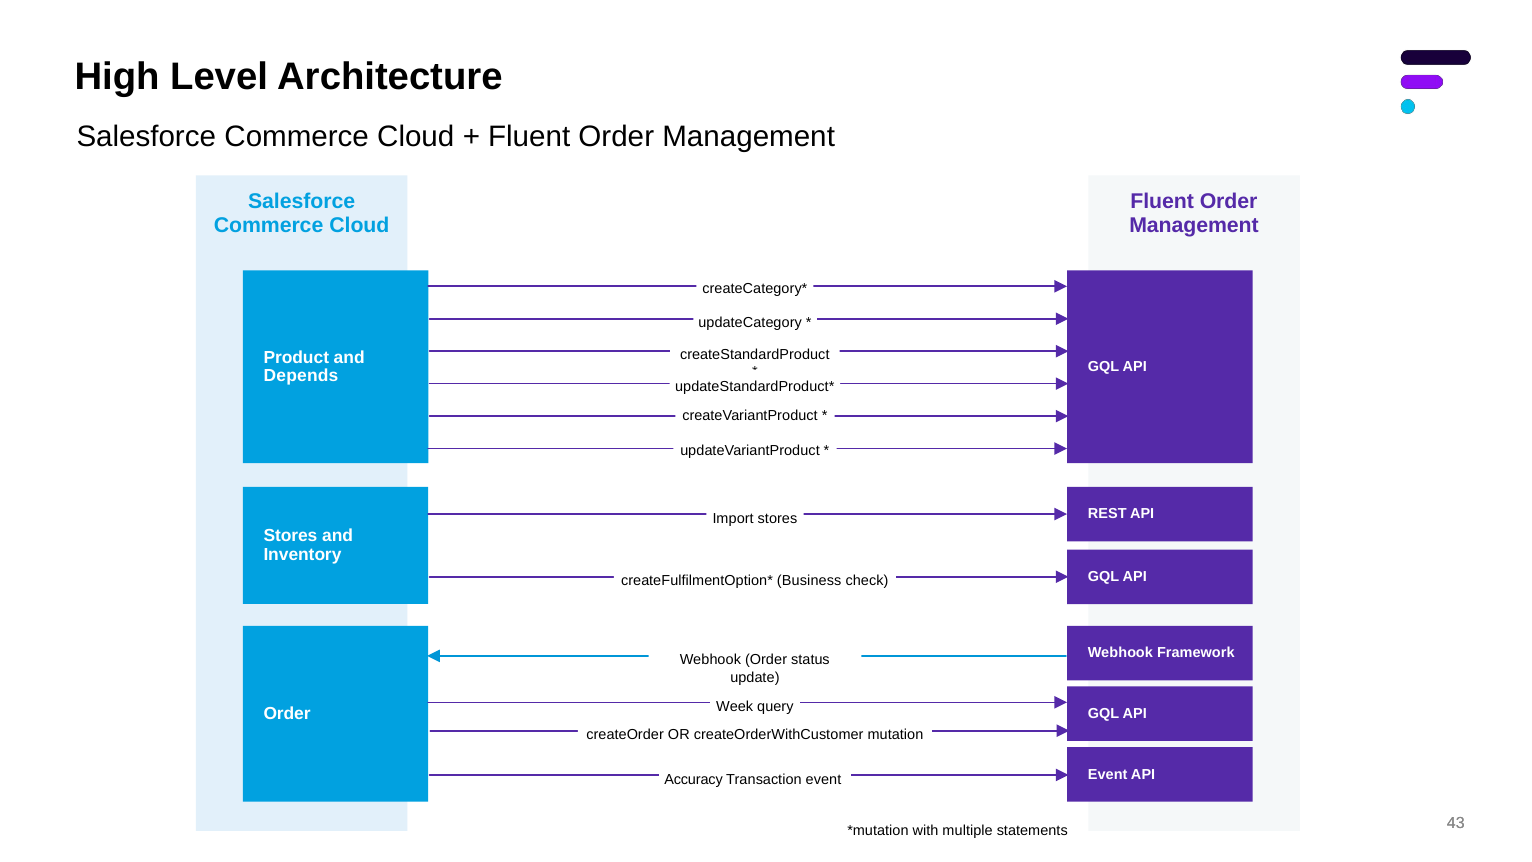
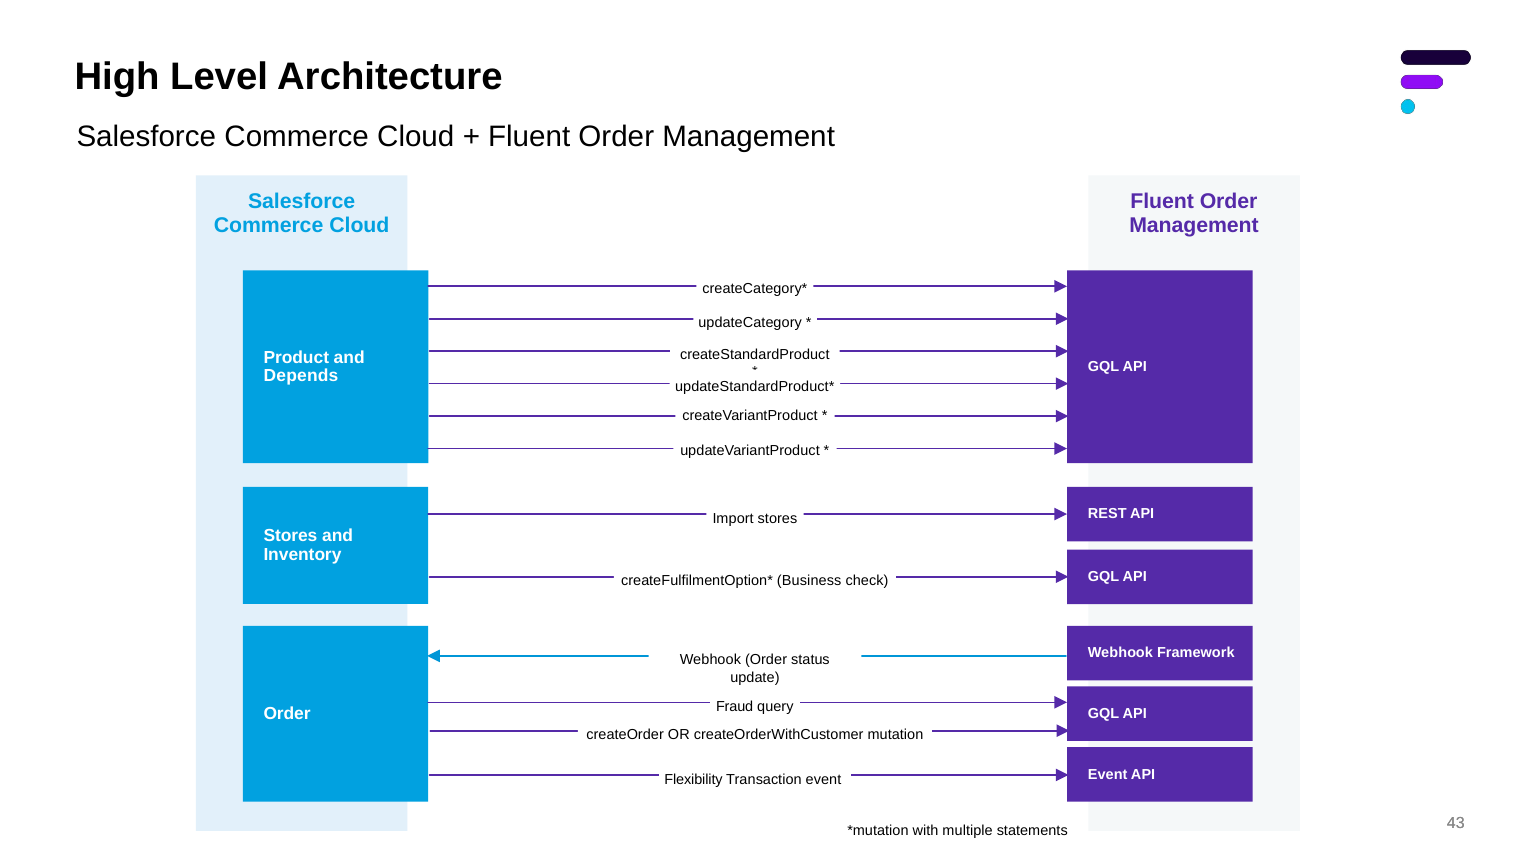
Week: Week -> Fraud
Accuracy: Accuracy -> Flexibility
